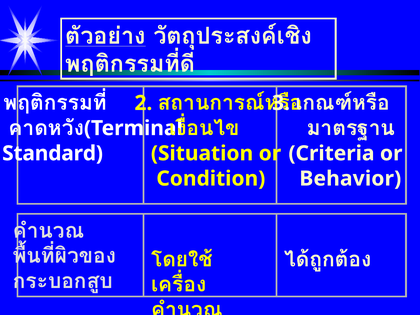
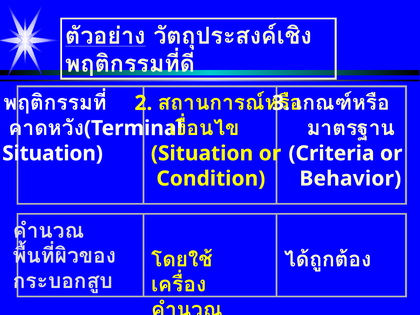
Standard at (53, 153): Standard -> Situation
